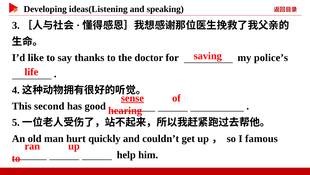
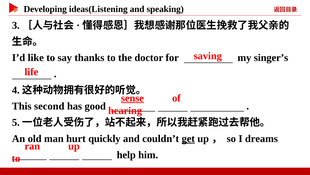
police’s: police’s -> singer’s
get underline: none -> present
famous: famous -> dreams
